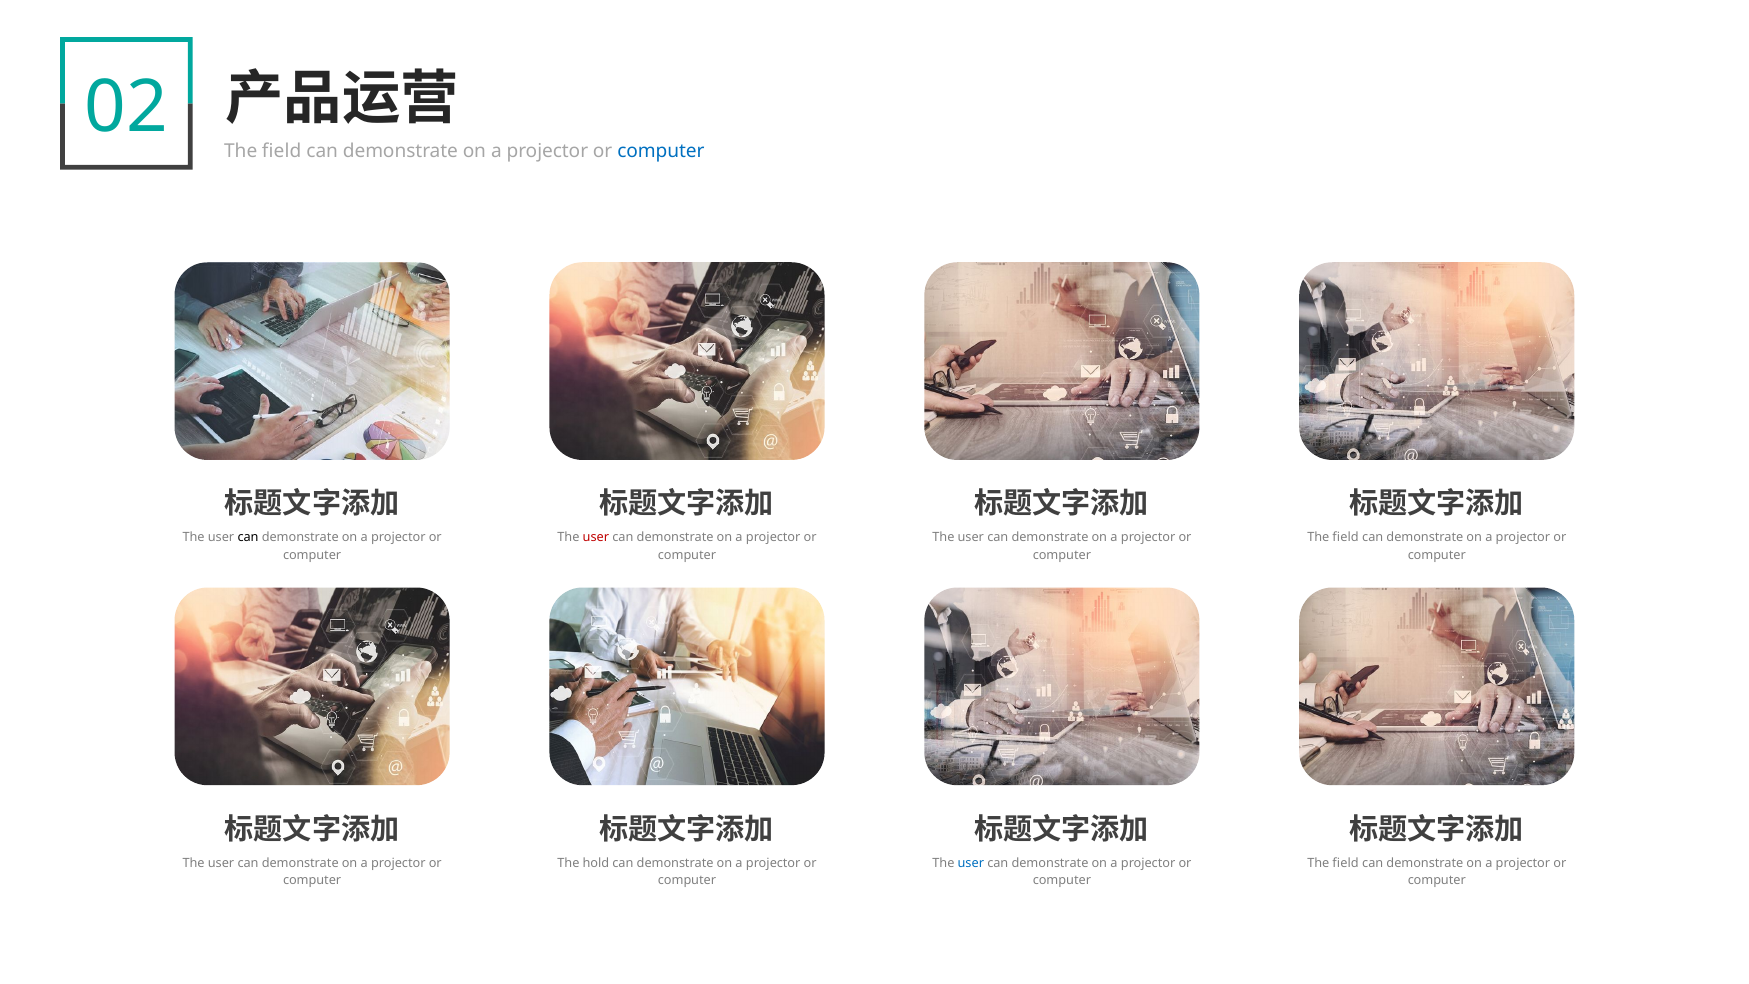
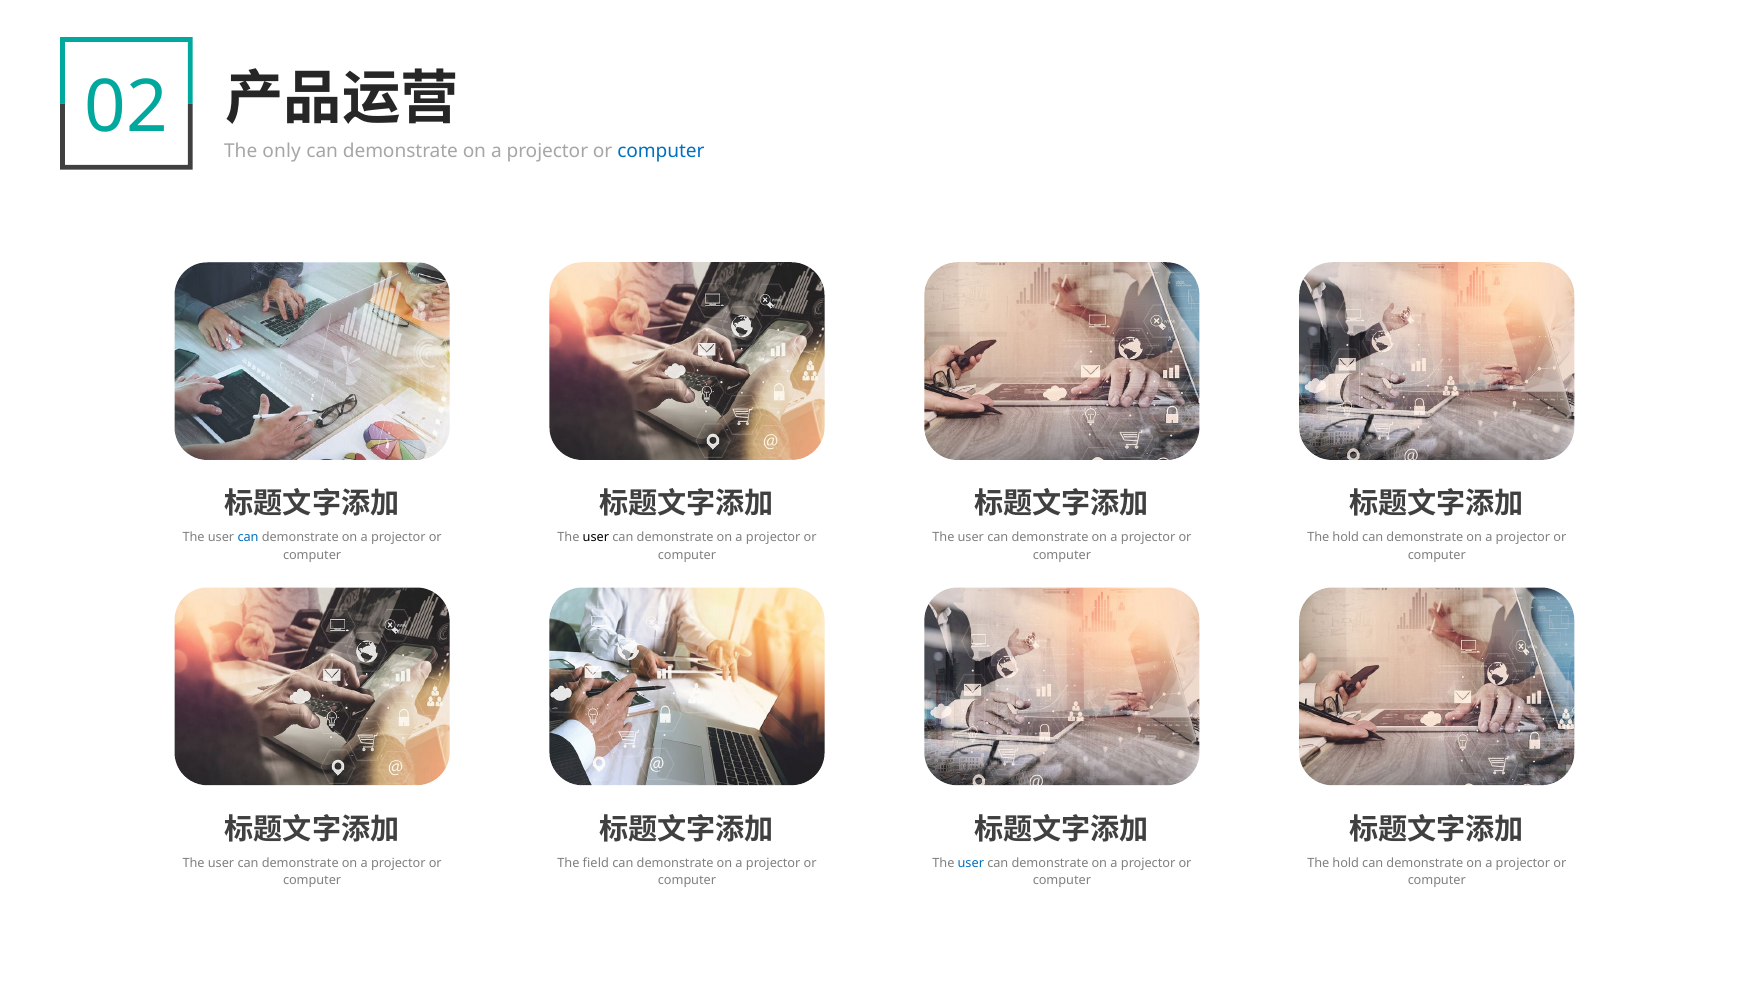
field at (282, 151): field -> only
can at (248, 538) colour: black -> blue
user at (596, 538) colour: red -> black
field at (1346, 538): field -> hold
hold: hold -> field
field at (1346, 863): field -> hold
